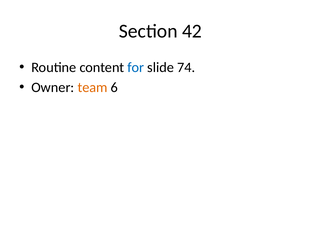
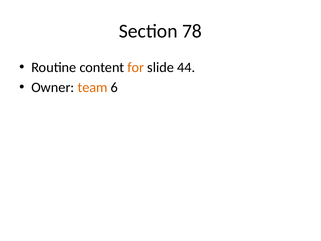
42: 42 -> 78
for colour: blue -> orange
74: 74 -> 44
